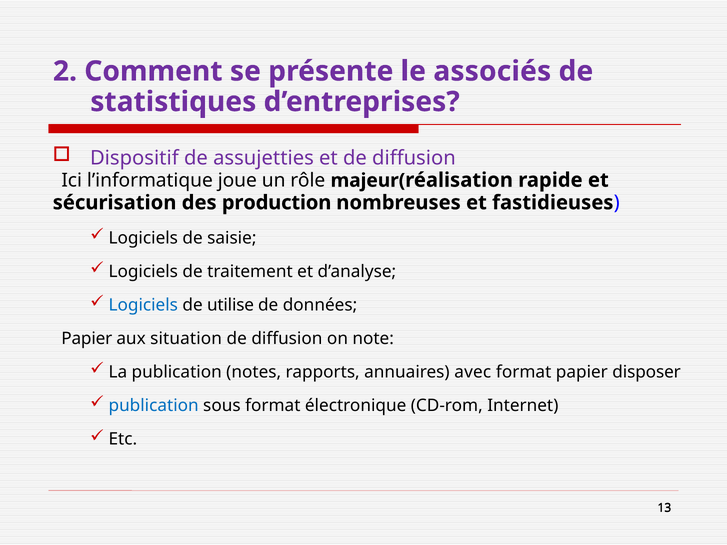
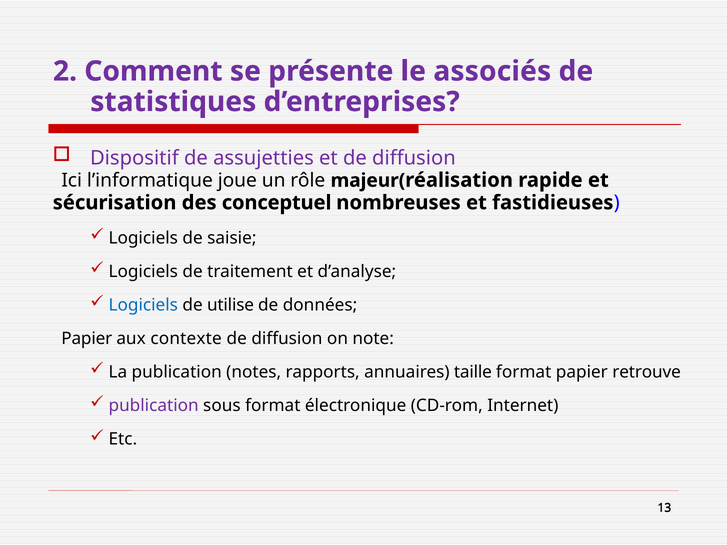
production: production -> conceptuel
situation: situation -> contexte
avec: avec -> taille
disposer: disposer -> retrouve
publication at (154, 406) colour: blue -> purple
